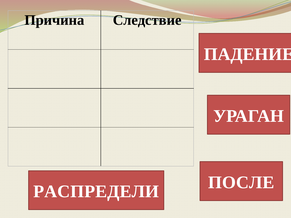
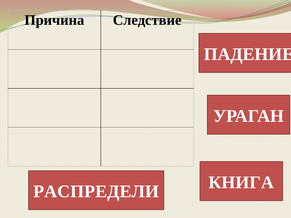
ПОСЛЕ: ПОСЛЕ -> КНИГА
